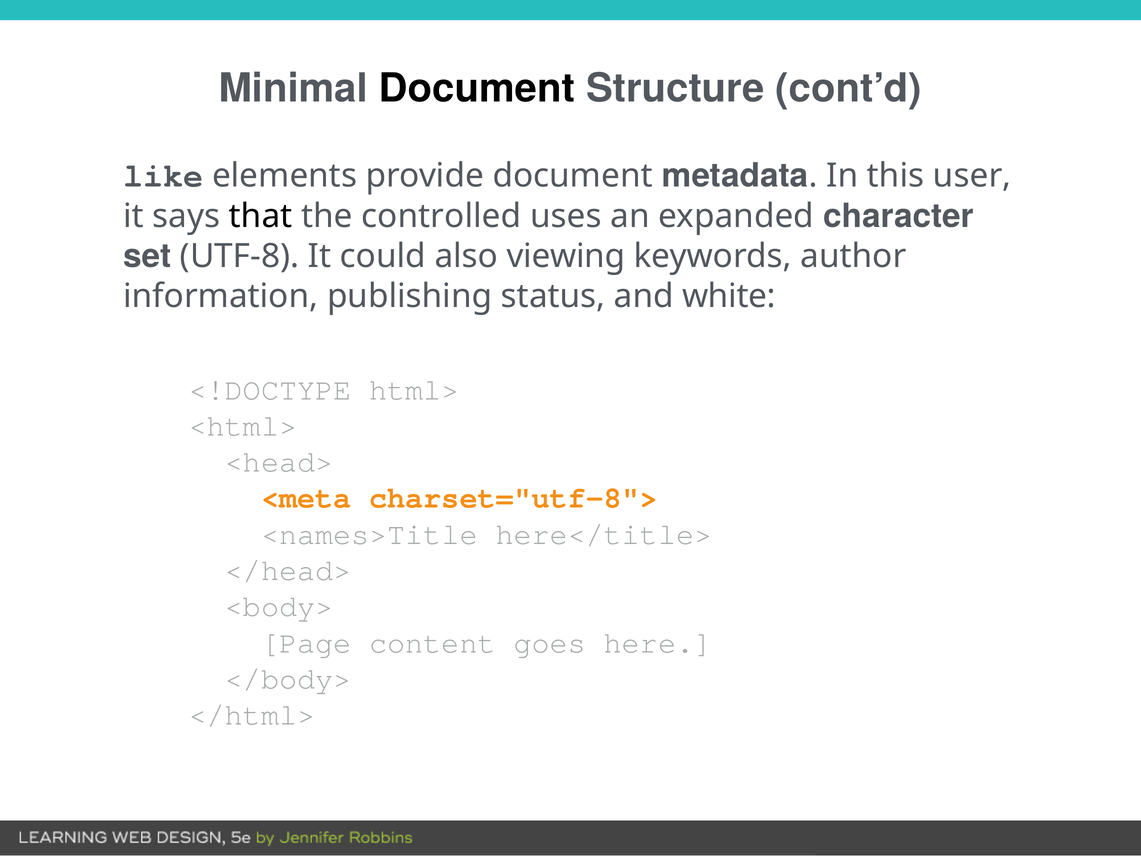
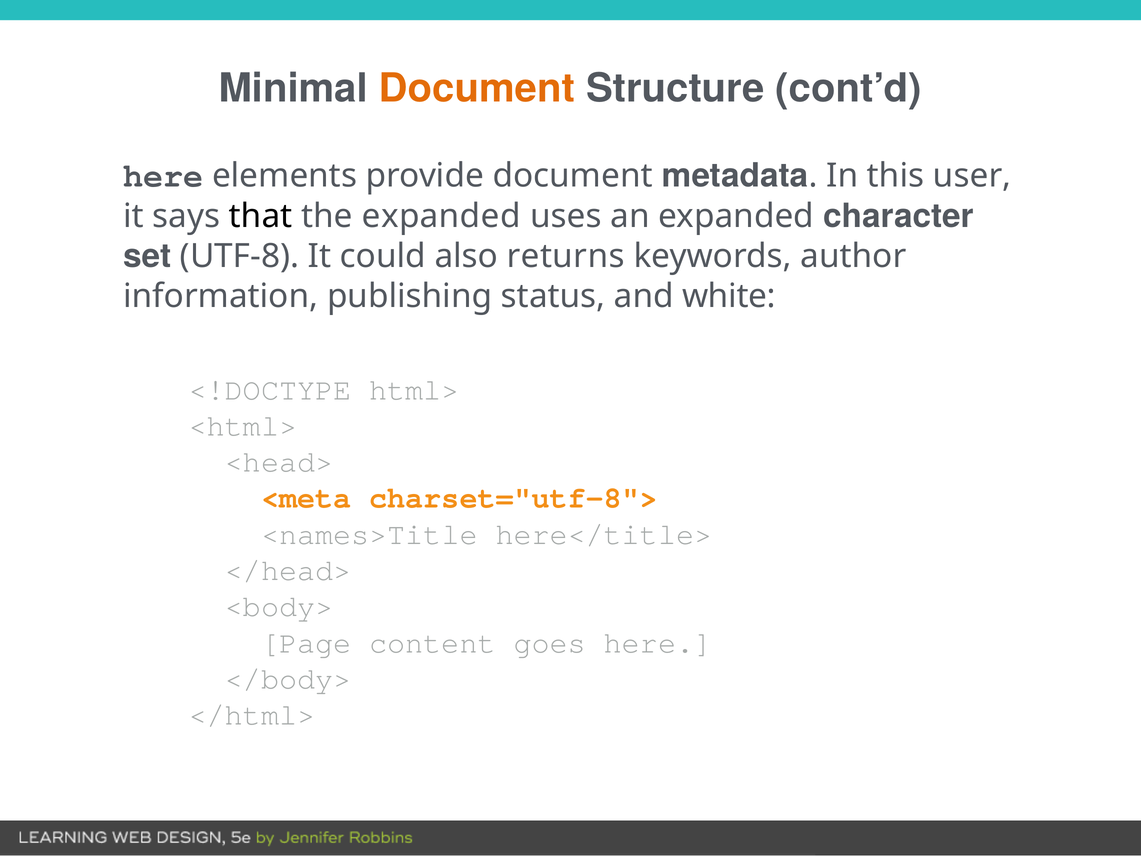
Document at (477, 89) colour: black -> orange
like at (163, 176): like -> here
the controlled: controlled -> expanded
viewing: viewing -> returns
